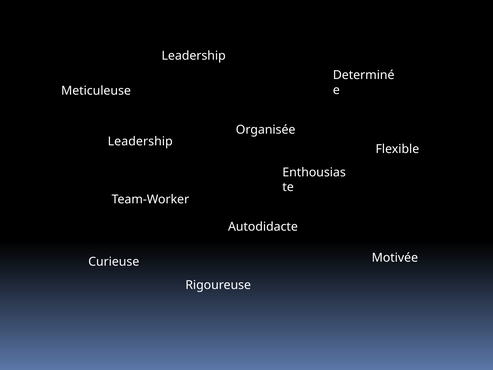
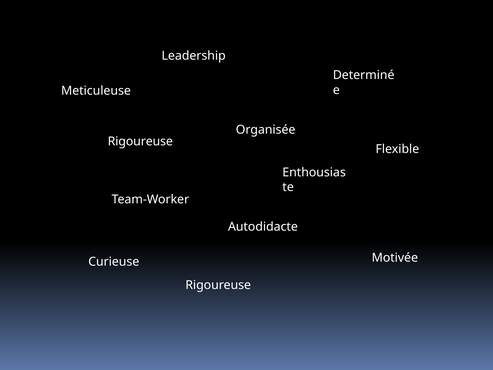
Leadership at (140, 141): Leadership -> Rigoureuse
